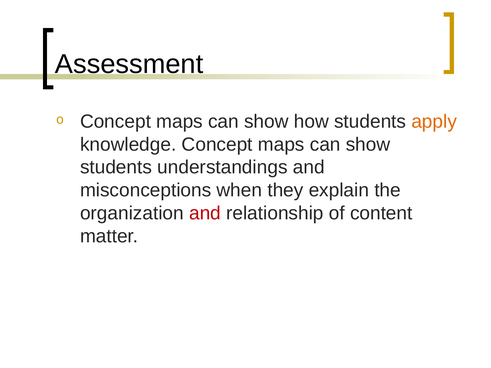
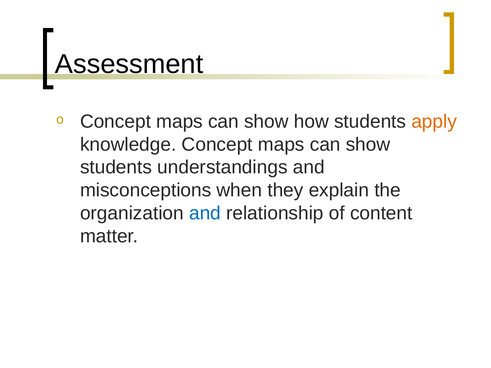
and at (205, 213) colour: red -> blue
